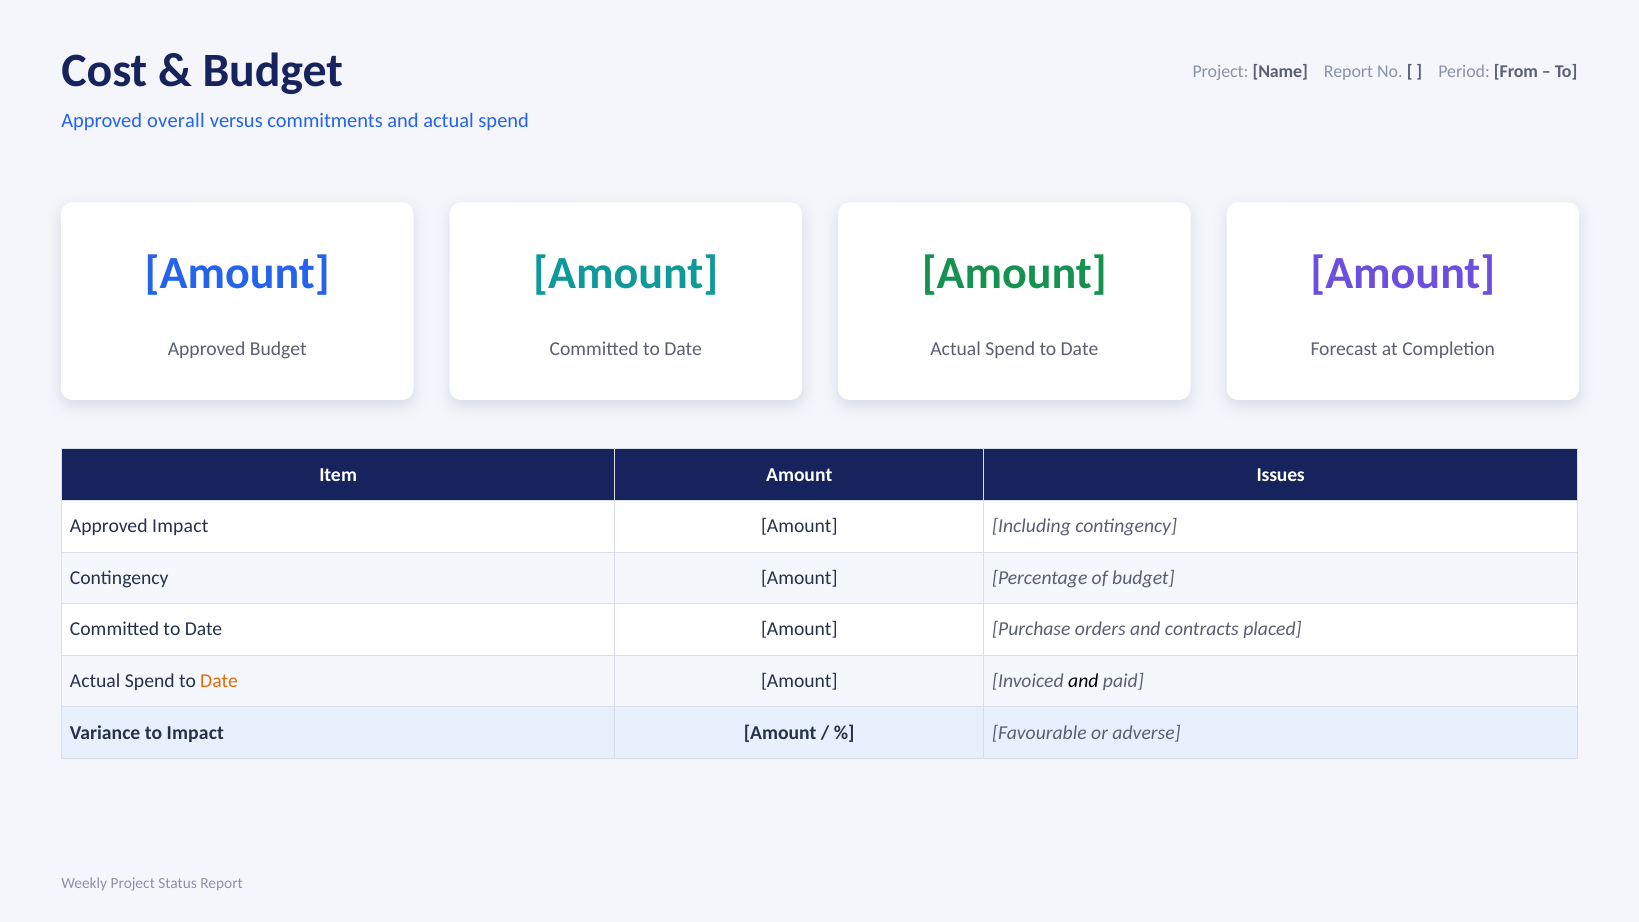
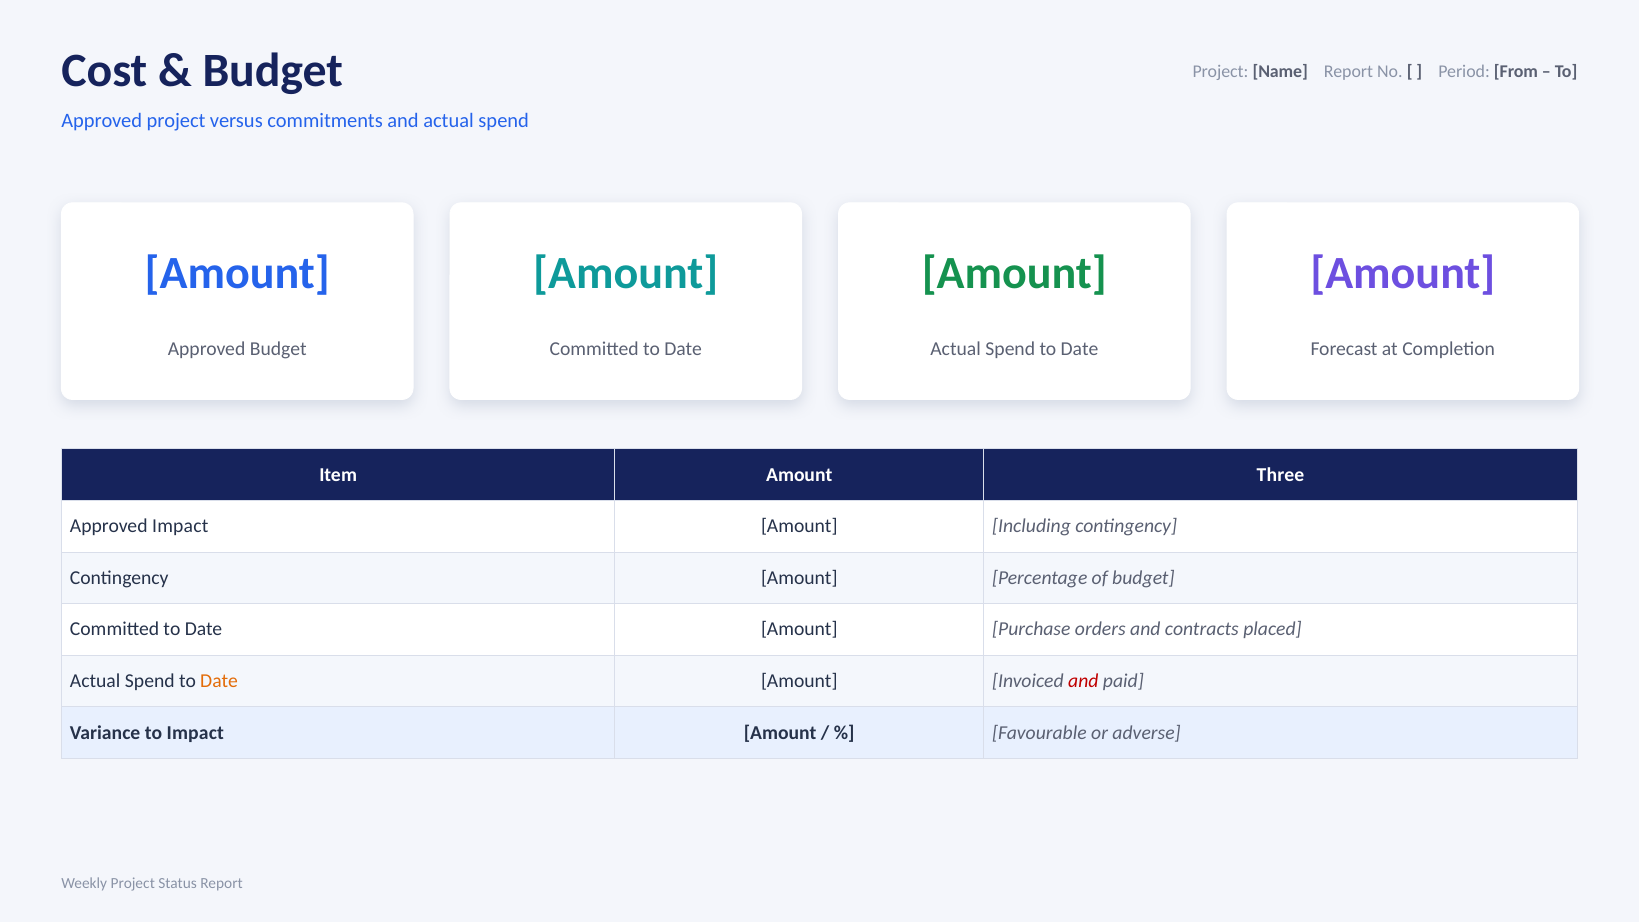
Approved overall: overall -> project
Issues: Issues -> Three
and at (1083, 681) colour: black -> red
